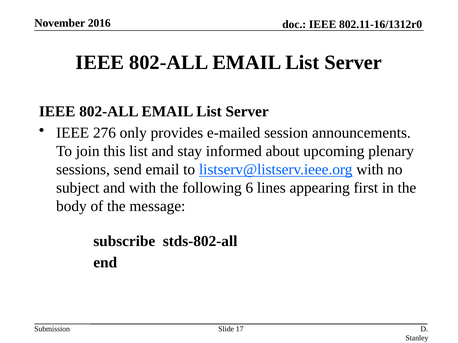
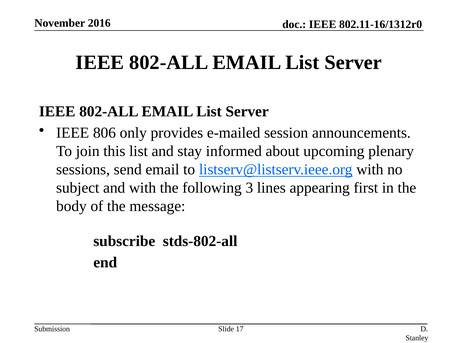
276: 276 -> 806
6: 6 -> 3
